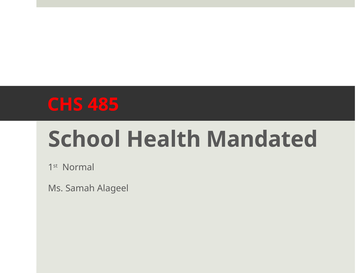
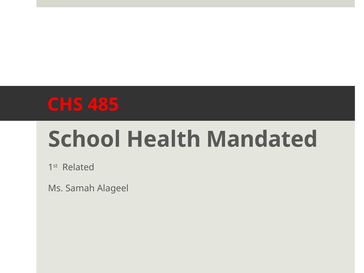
Normal: Normal -> Related
